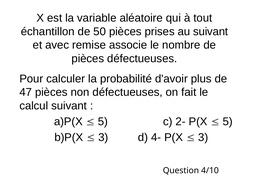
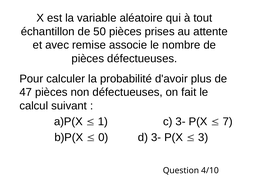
au suivant: suivant -> attente
5 at (103, 121): 5 -> 1
c 2-: 2- -> 3-
5 at (228, 121): 5 -> 7
3 at (103, 137): 3 -> 0
d 4-: 4- -> 3-
